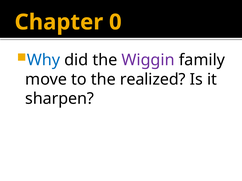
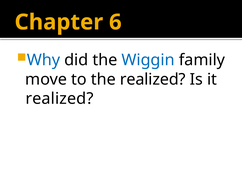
0: 0 -> 6
Wiggin colour: purple -> blue
sharpen at (60, 99): sharpen -> realized
